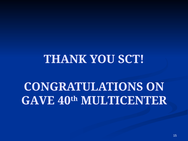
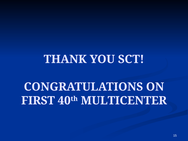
GAVE: GAVE -> FIRST
